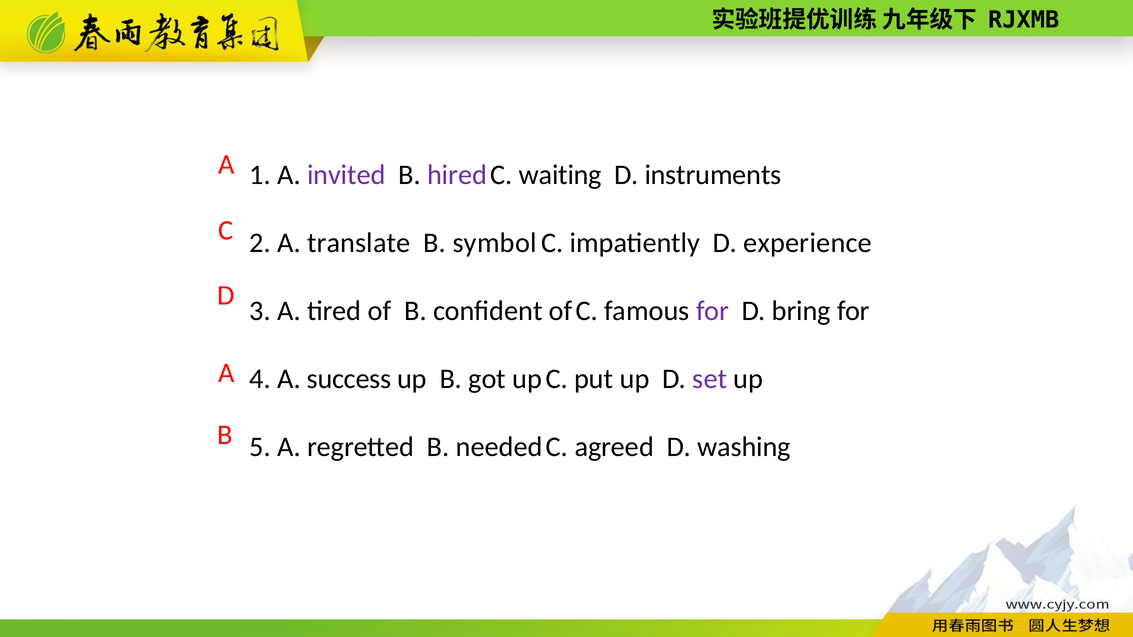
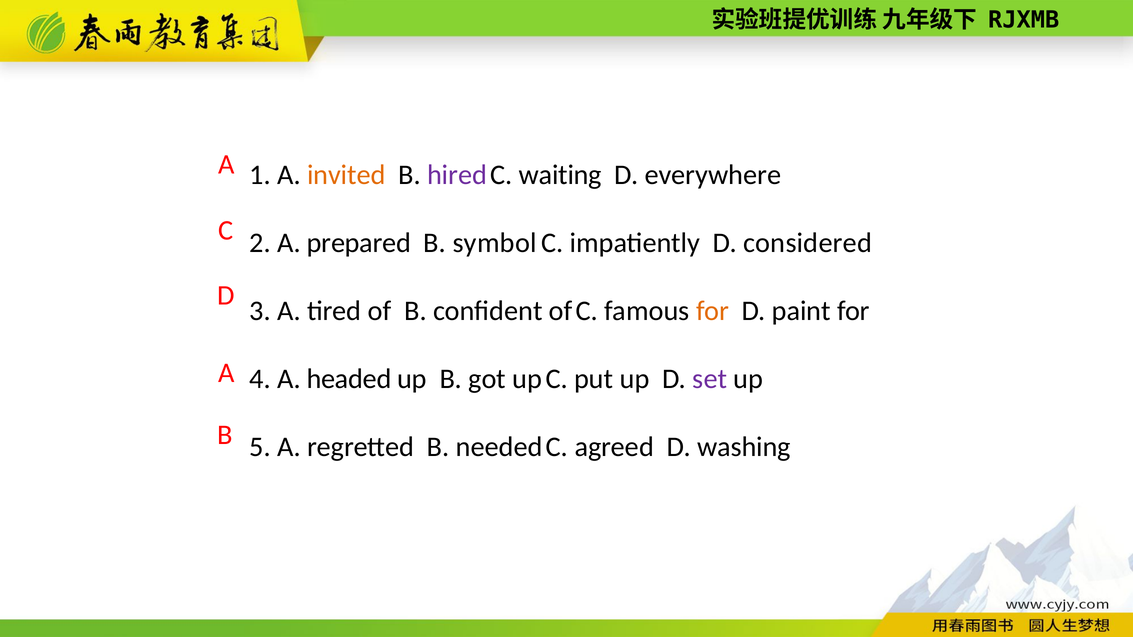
invited colour: purple -> orange
instruments: instruments -> everywhere
translate: translate -> prepared
experience: experience -> considered
for at (713, 311) colour: purple -> orange
bring: bring -> paint
success: success -> headed
